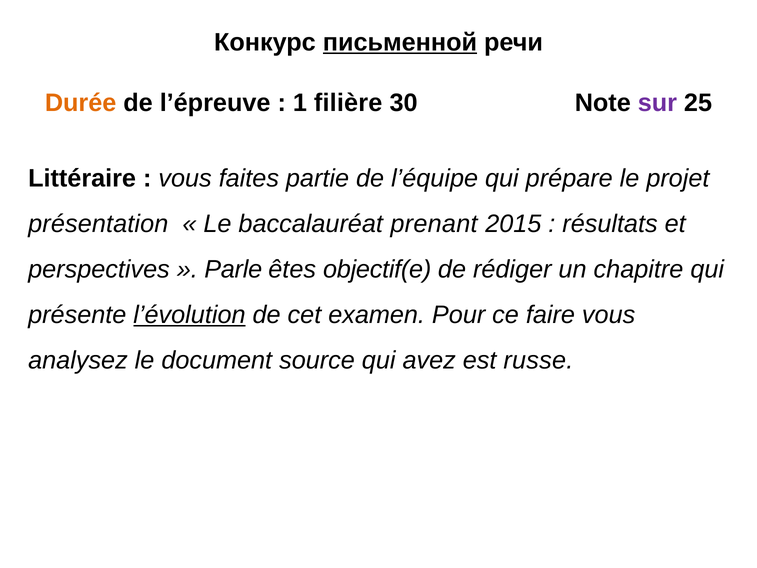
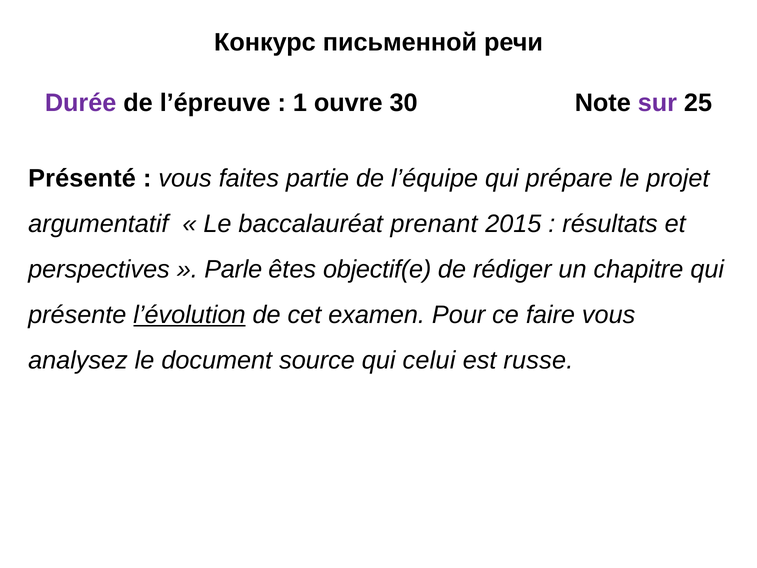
письменной underline: present -> none
Durée colour: orange -> purple
filière: filière -> ouvre
Littéraire: Littéraire -> Présenté
présentation: présentation -> argumentatif
avez: avez -> celui
